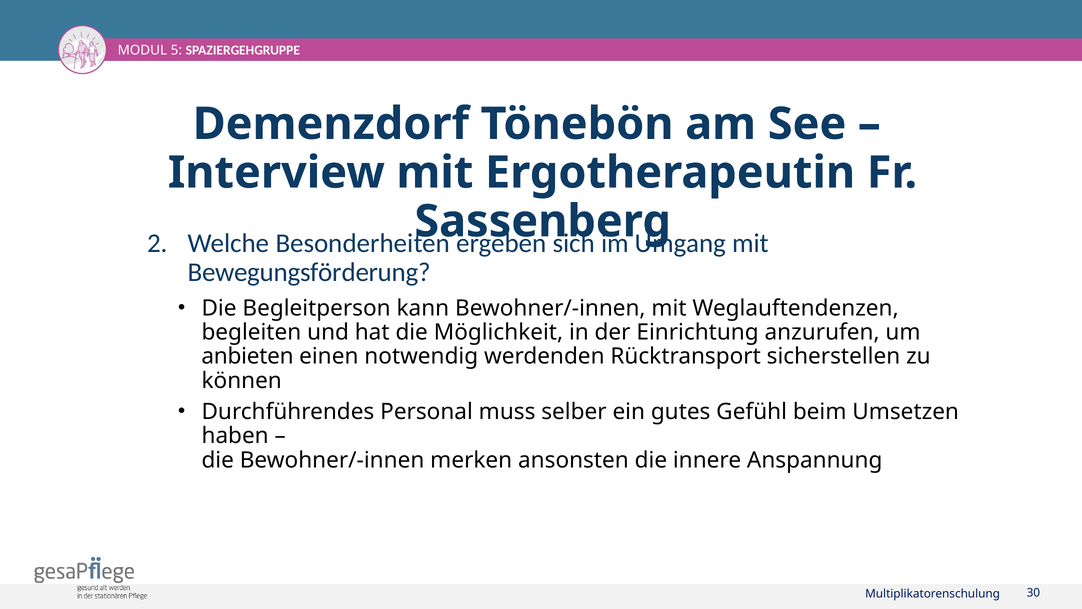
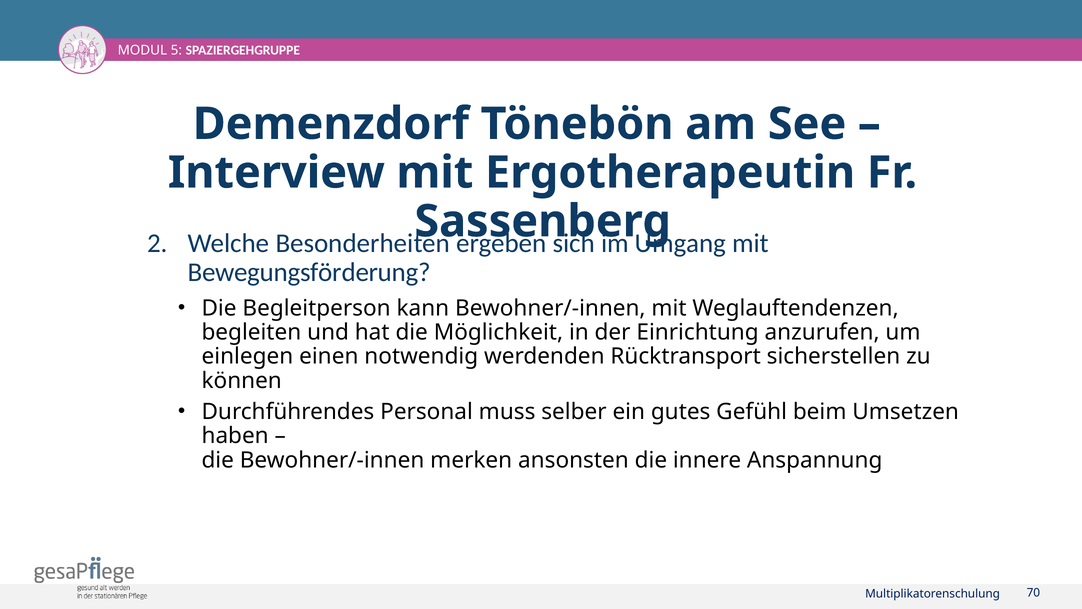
anbieten: anbieten -> einlegen
30: 30 -> 70
